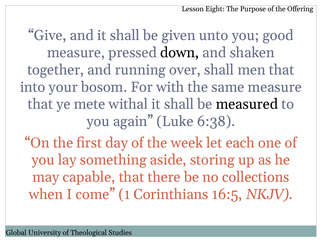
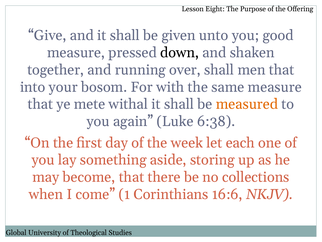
measured colour: black -> orange
capable: capable -> become
16:5: 16:5 -> 16:6
